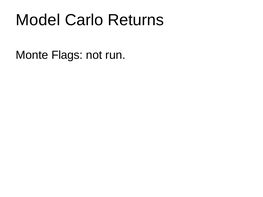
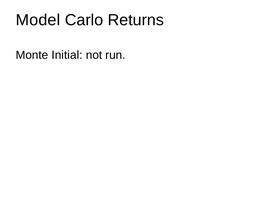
Flags: Flags -> Initial
